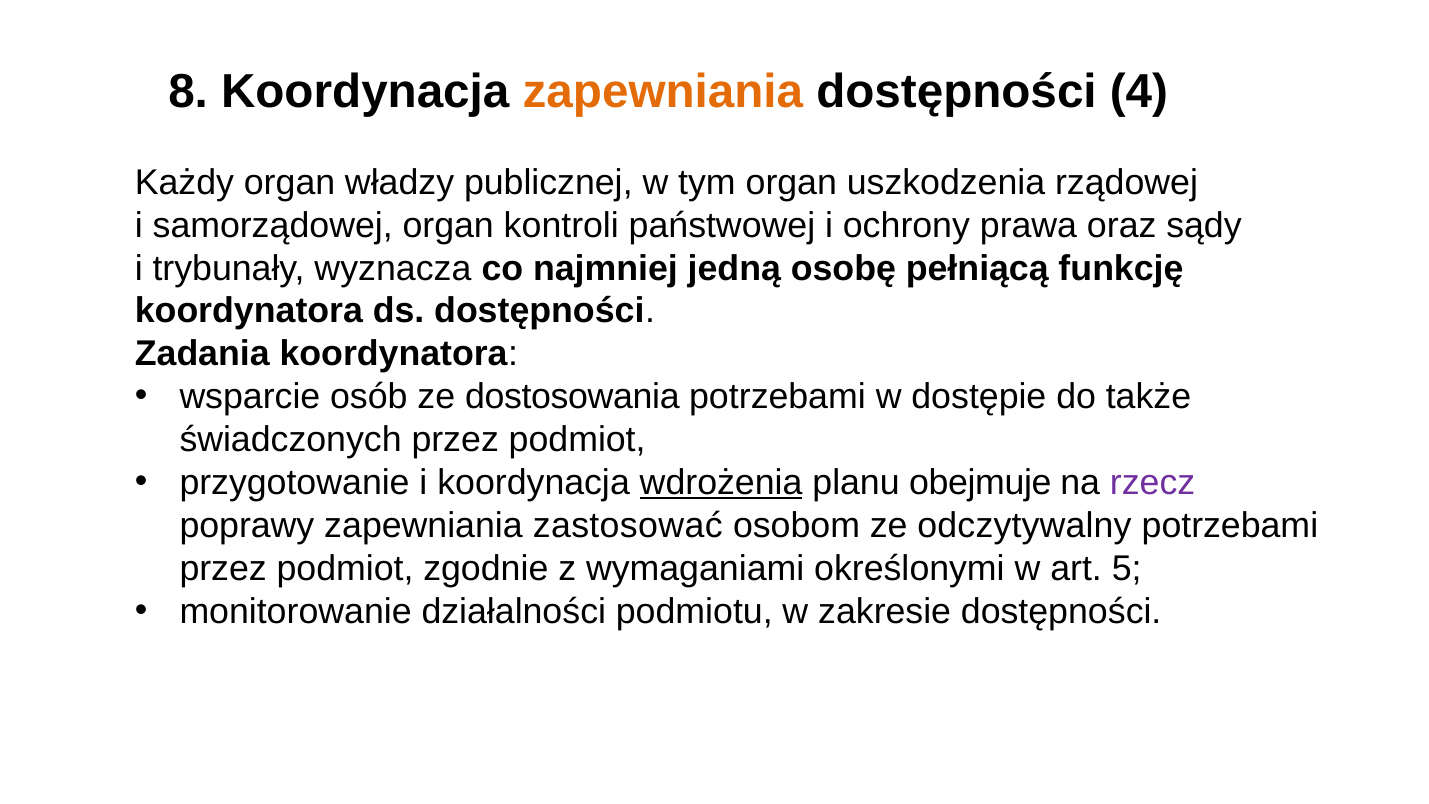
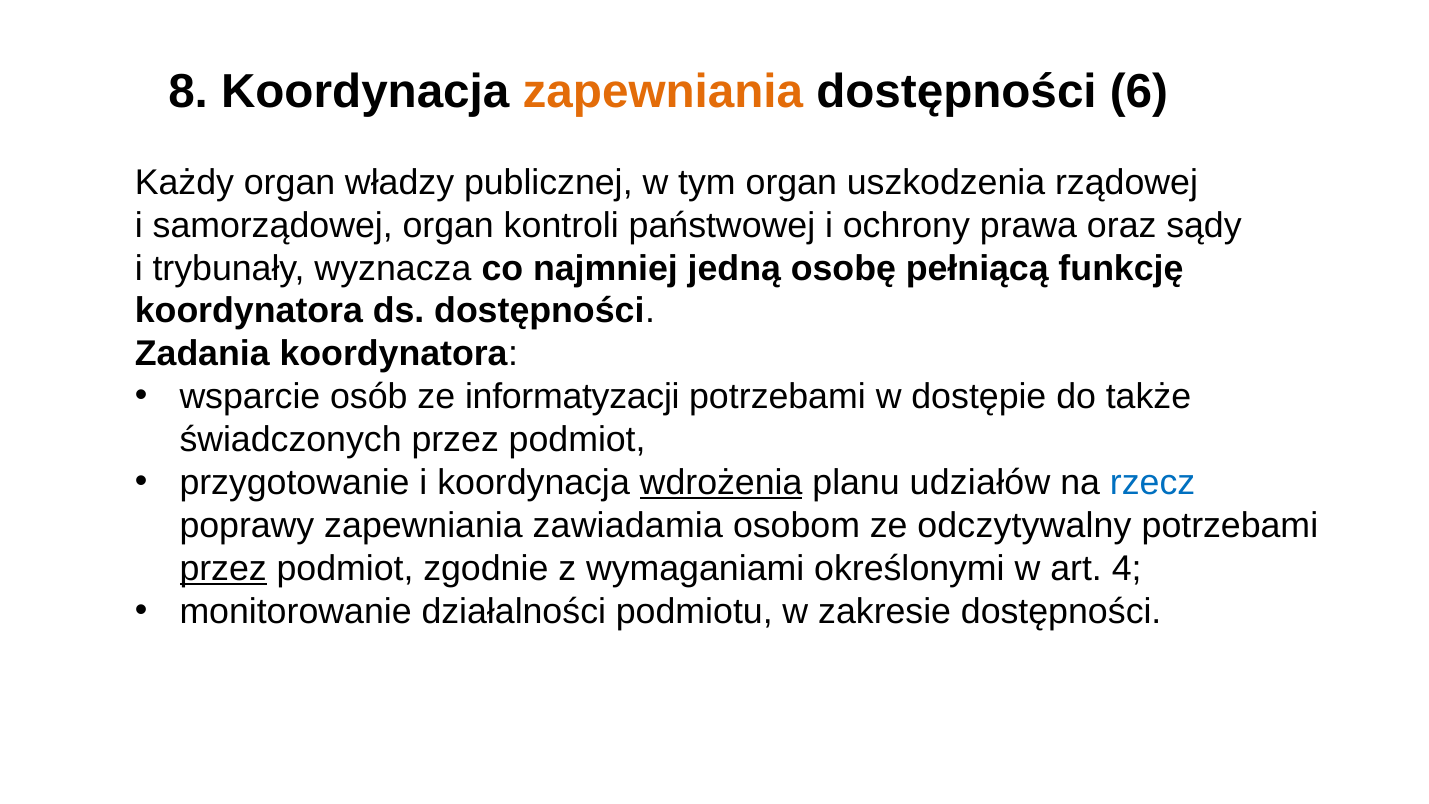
4: 4 -> 6
dostosowania: dostosowania -> informatyzacji
obejmuje: obejmuje -> udziałów
rzecz colour: purple -> blue
zastosować: zastosować -> zawiadamia
przez at (223, 568) underline: none -> present
5: 5 -> 4
